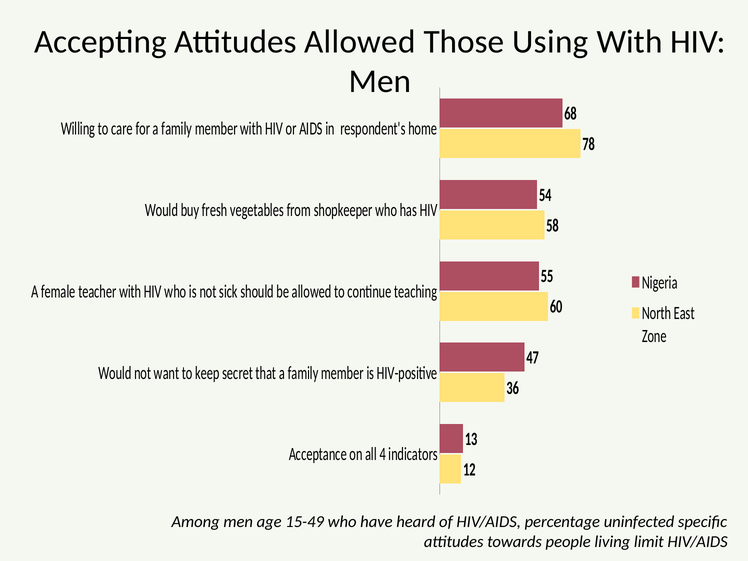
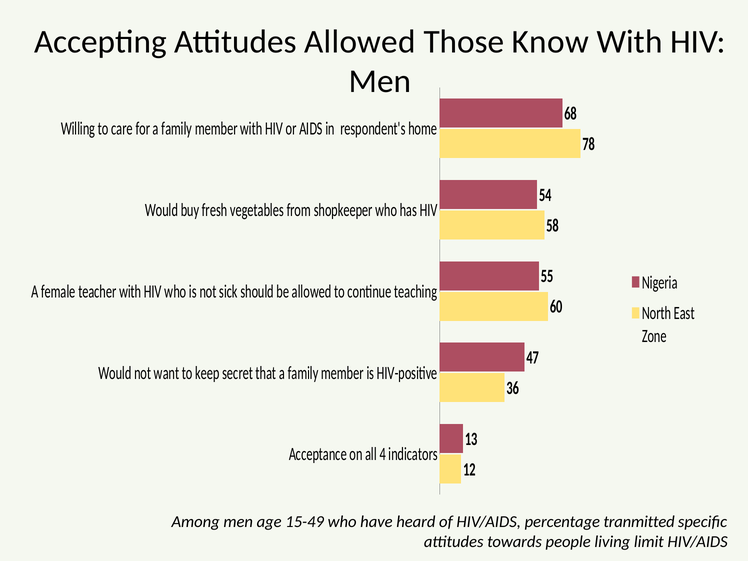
Using: Using -> Know
uninfected: uninfected -> tranmitted
